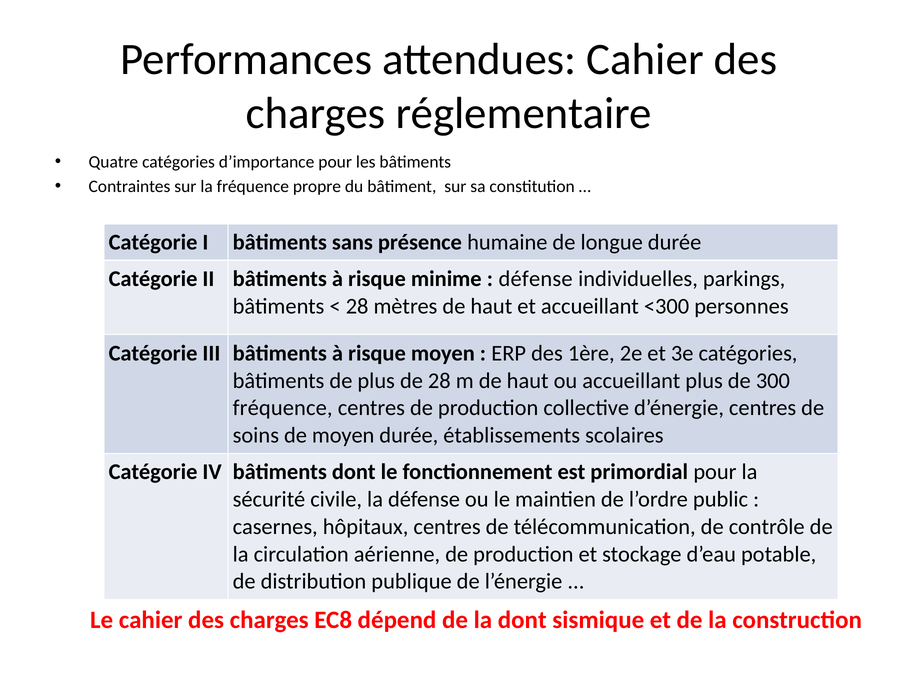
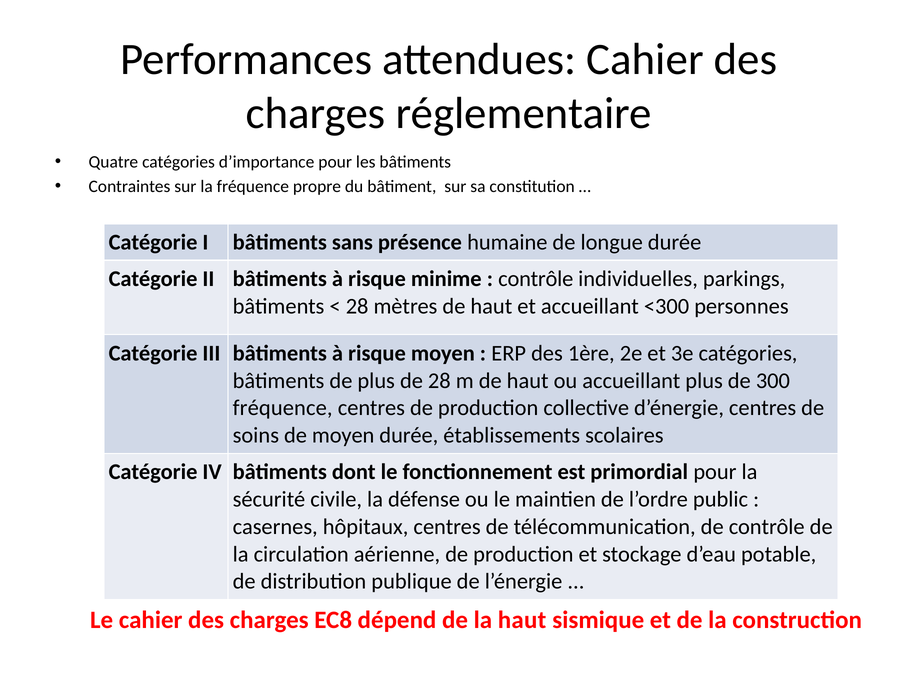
défense at (536, 279): défense -> contrôle
la dont: dont -> haut
